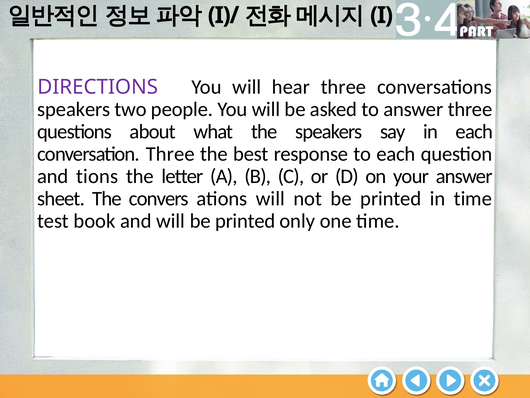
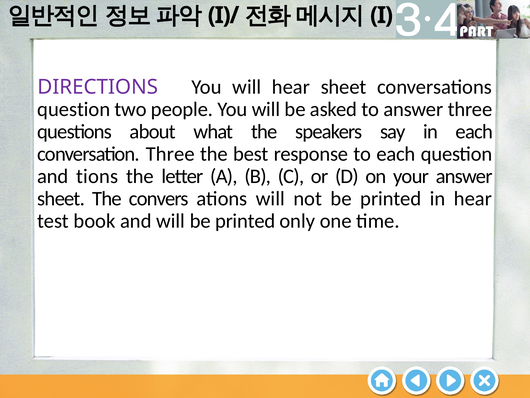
hear three: three -> sheet
speakers at (74, 109): speakers -> question
in time: time -> hear
